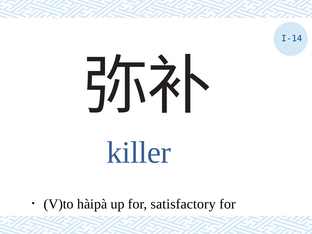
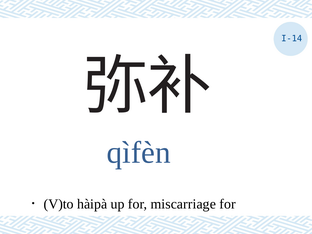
killer: killer -> qìfèn
satisfactory: satisfactory -> miscarriage
